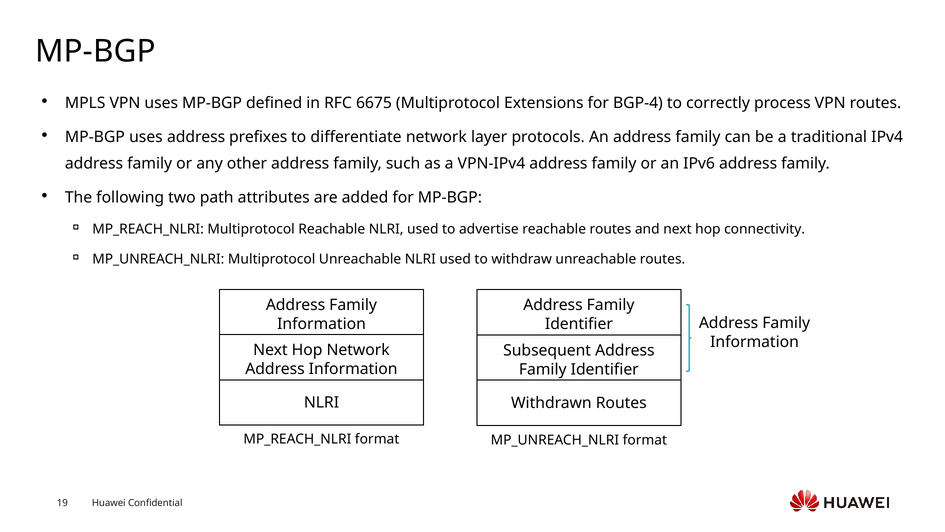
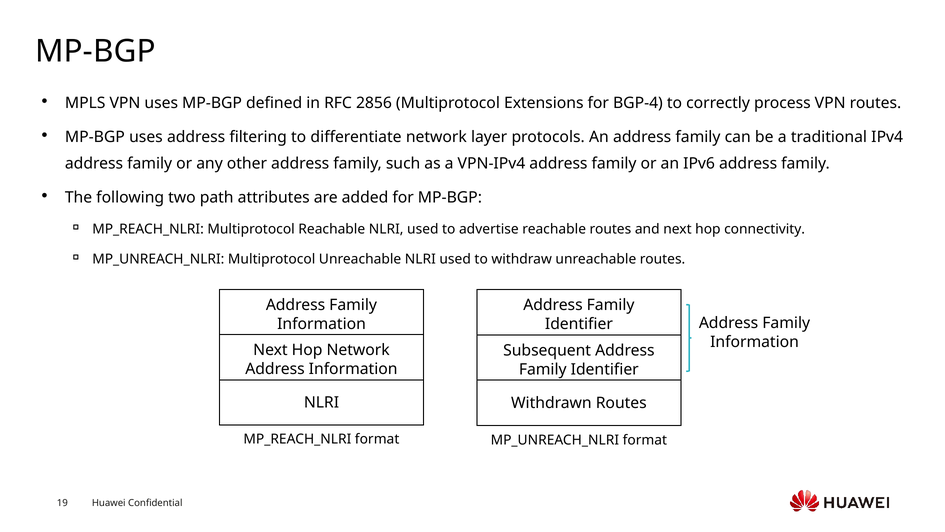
6675: 6675 -> 2856
prefixes: prefixes -> filtering
